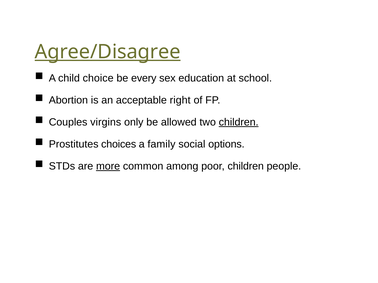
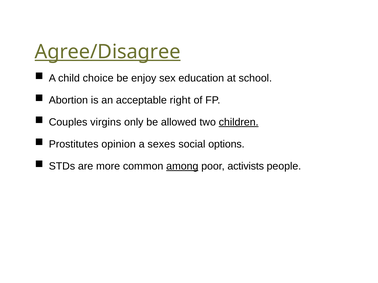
every: every -> enjoy
choices: choices -> opinion
family: family -> sexes
more underline: present -> none
among underline: none -> present
poor children: children -> activists
